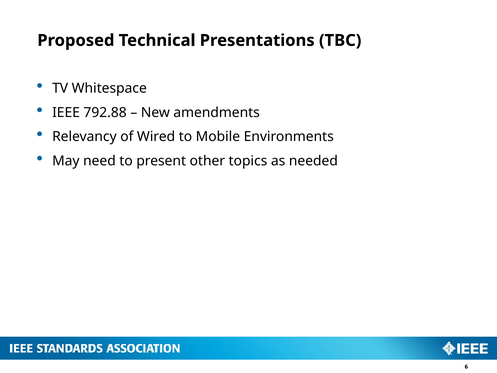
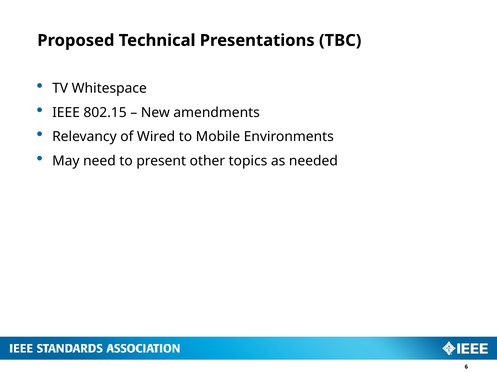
792.88: 792.88 -> 802.15
